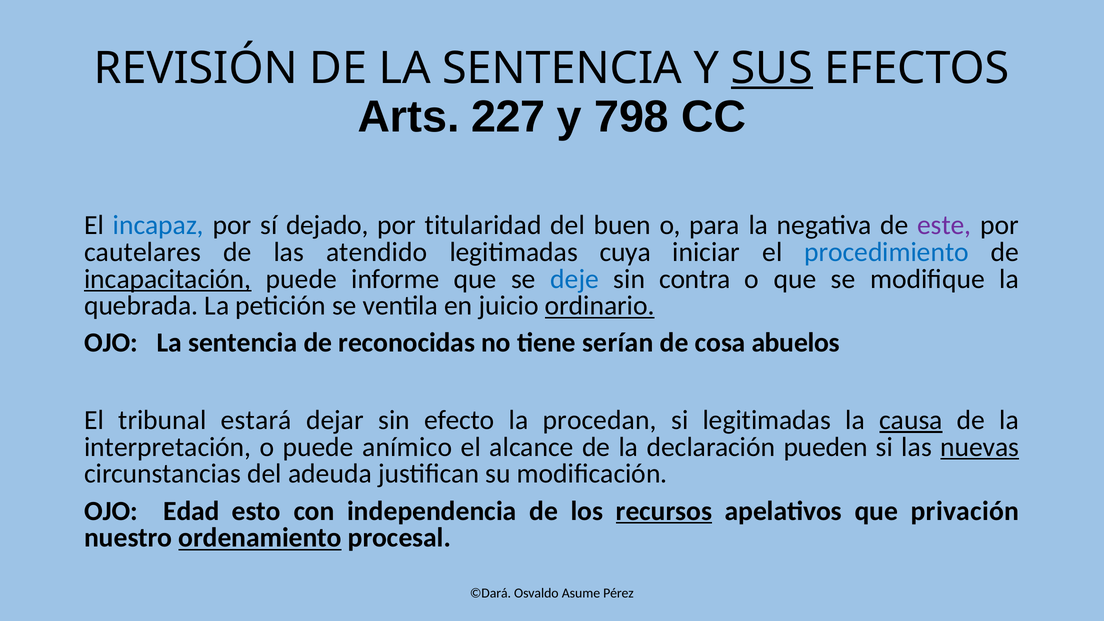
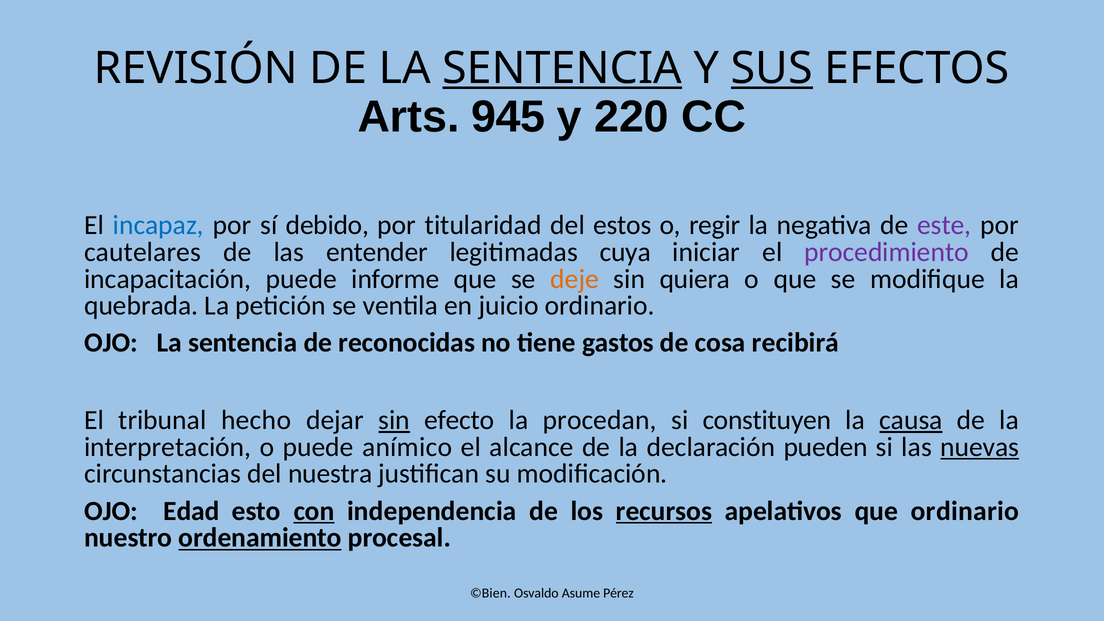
SENTENCIA at (562, 69) underline: none -> present
227: 227 -> 945
798: 798 -> 220
dejado: dejado -> debido
buen: buen -> estos
para: para -> regir
atendido: atendido -> entender
procedimiento colour: blue -> purple
incapacitación underline: present -> none
deje colour: blue -> orange
contra: contra -> quiera
ordinario at (600, 306) underline: present -> none
serían: serían -> gastos
abuelos: abuelos -> recibirá
estará: estará -> hecho
sin at (394, 420) underline: none -> present
si legitimadas: legitimadas -> constituyen
adeuda: adeuda -> nuestra
con underline: none -> present
que privación: privación -> ordinario
©Dará: ©Dará -> ©Bien
